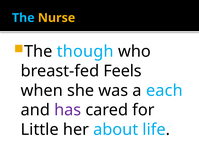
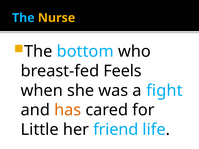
though: though -> bottom
each: each -> fight
has colour: purple -> orange
about: about -> friend
